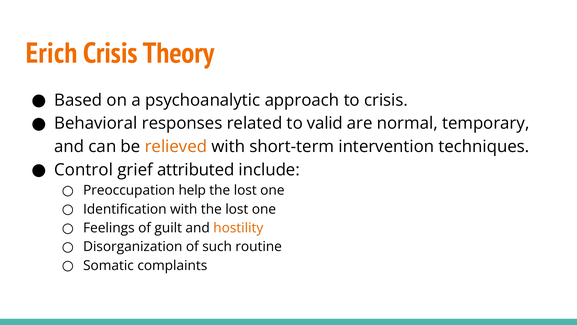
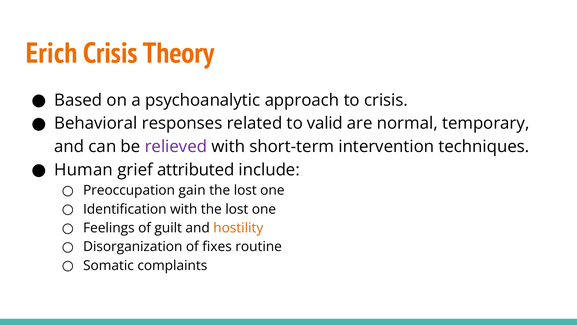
relieved colour: orange -> purple
Control: Control -> Human
help: help -> gain
such: such -> fixes
